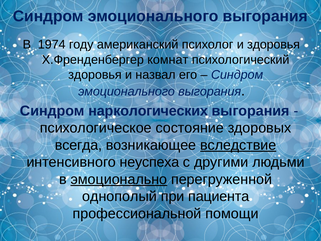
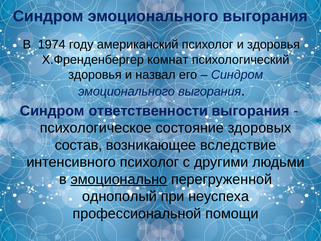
наркологических: наркологических -> ответственности
всегда: всегда -> состав
вследствие underline: present -> none
интенсивного неуспеха: неуспеха -> психолог
пациента: пациента -> неуспеха
